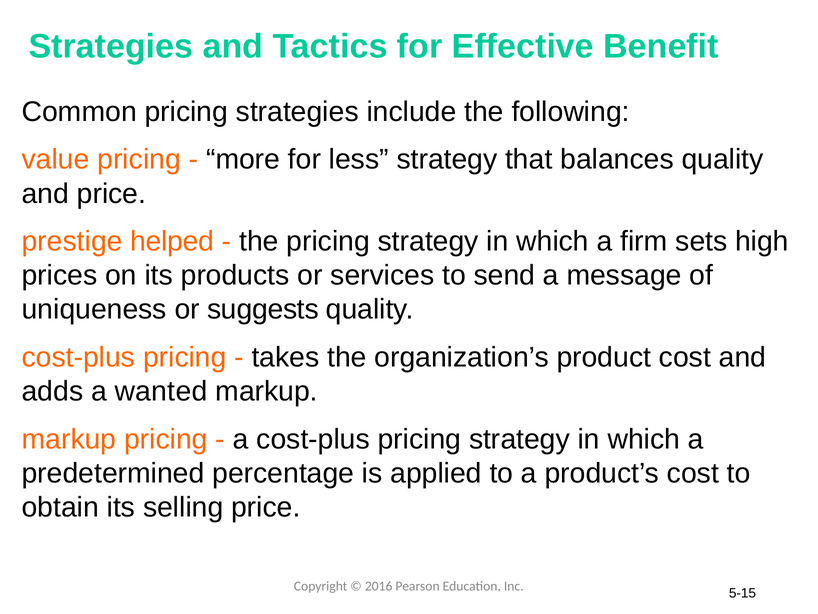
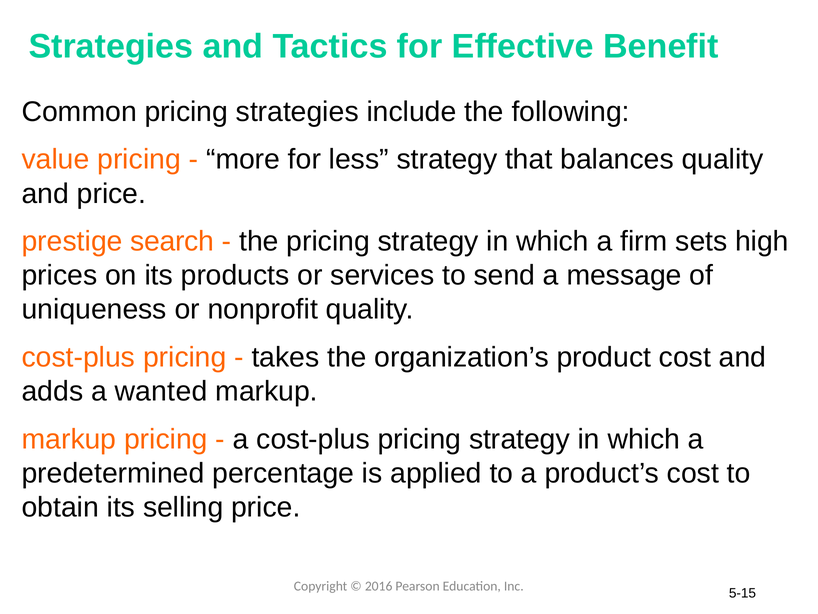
helped: helped -> search
suggests: suggests -> nonprofit
